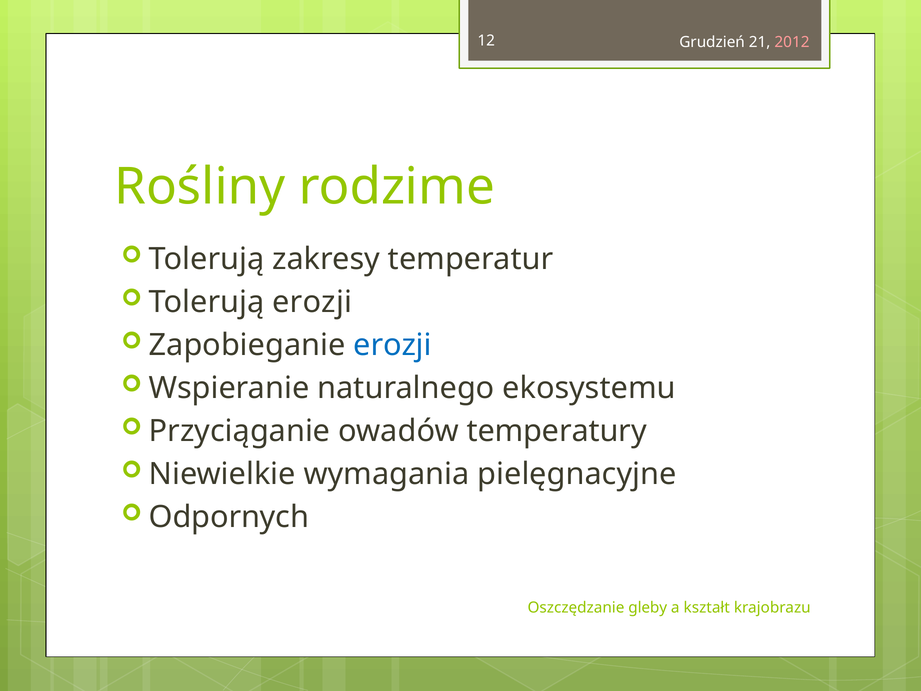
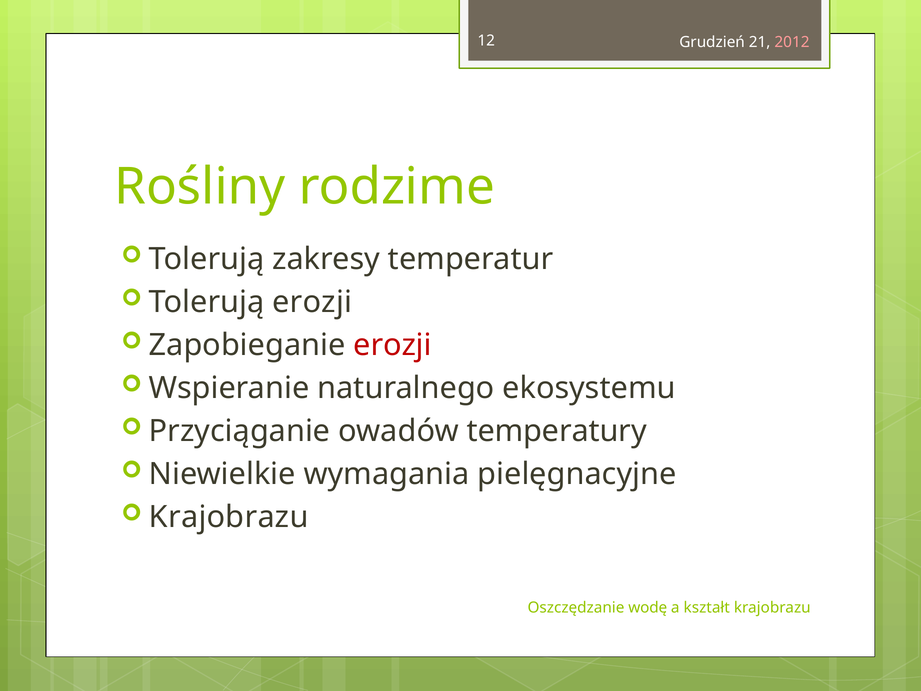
erozji at (392, 345) colour: blue -> red
Odpornych at (229, 517): Odpornych -> Krajobrazu
gleby: gleby -> wodę
